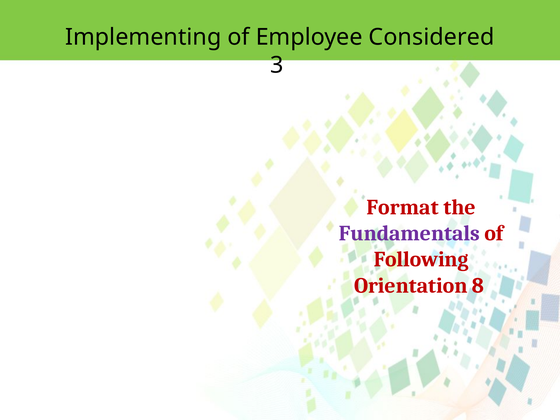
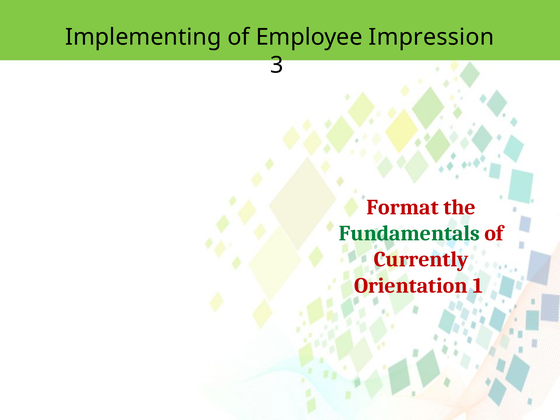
Considered: Considered -> Impression
Fundamentals colour: purple -> green
Following: Following -> Currently
8: 8 -> 1
